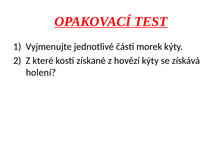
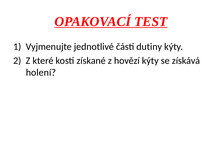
morek: morek -> dutiny
